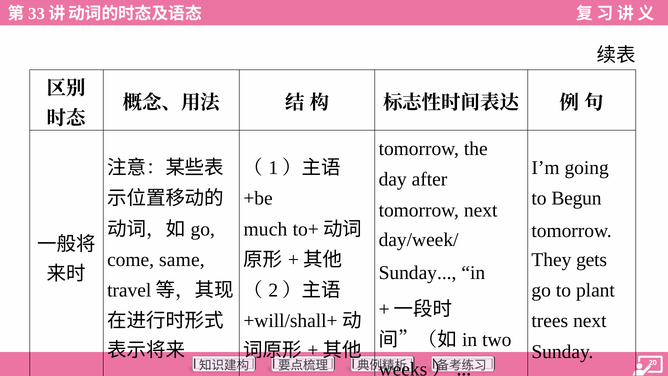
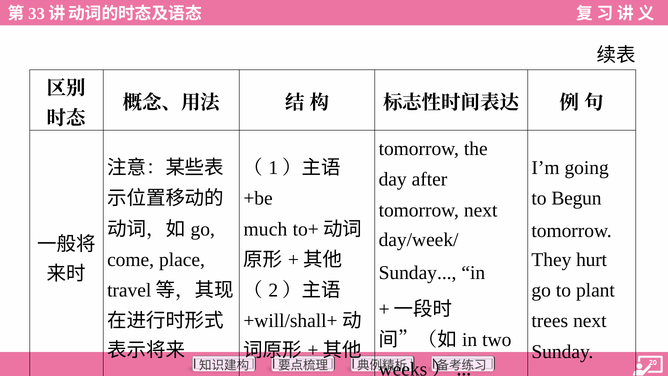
same: same -> place
gets: gets -> hurt
